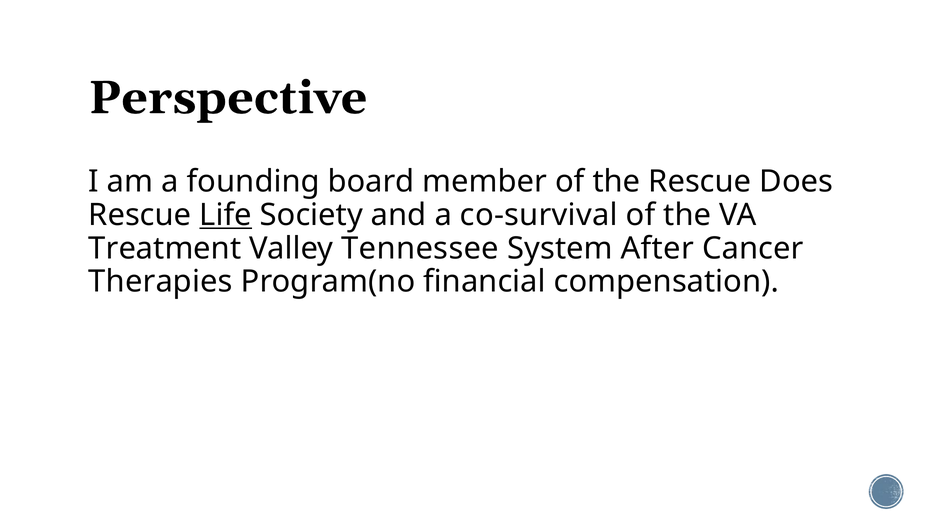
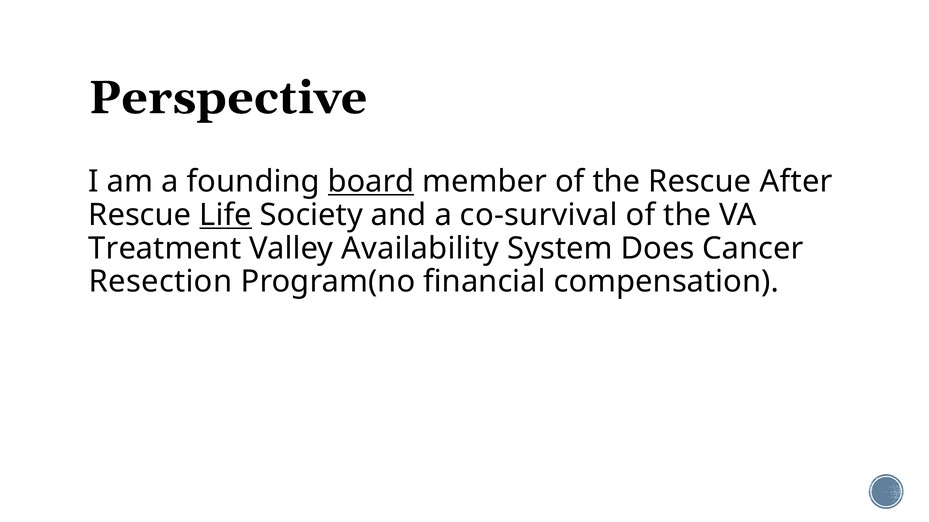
board underline: none -> present
Does: Does -> After
Tennessee: Tennessee -> Availability
After: After -> Does
Therapies: Therapies -> Resection
